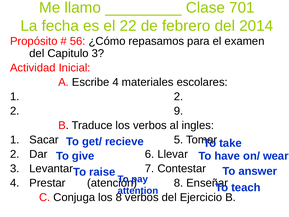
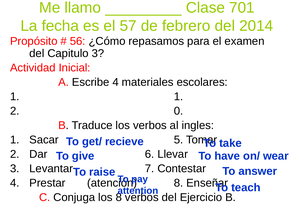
22: 22 -> 57
1 2: 2 -> 1
9: 9 -> 0
